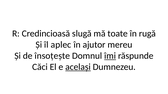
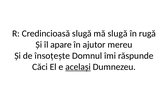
mă toate: toate -> slugă
aplec: aplec -> apare
îmi underline: present -> none
